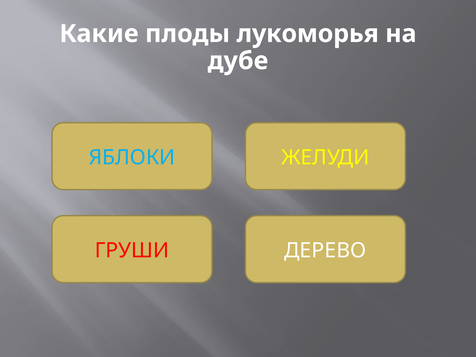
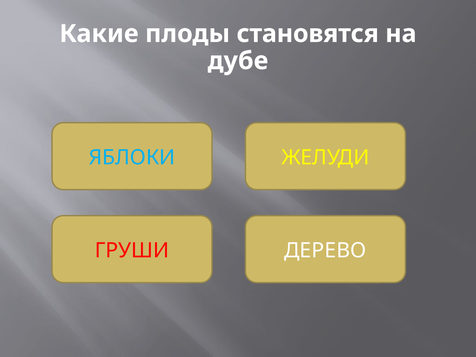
лукоморья: лукоморья -> становятся
